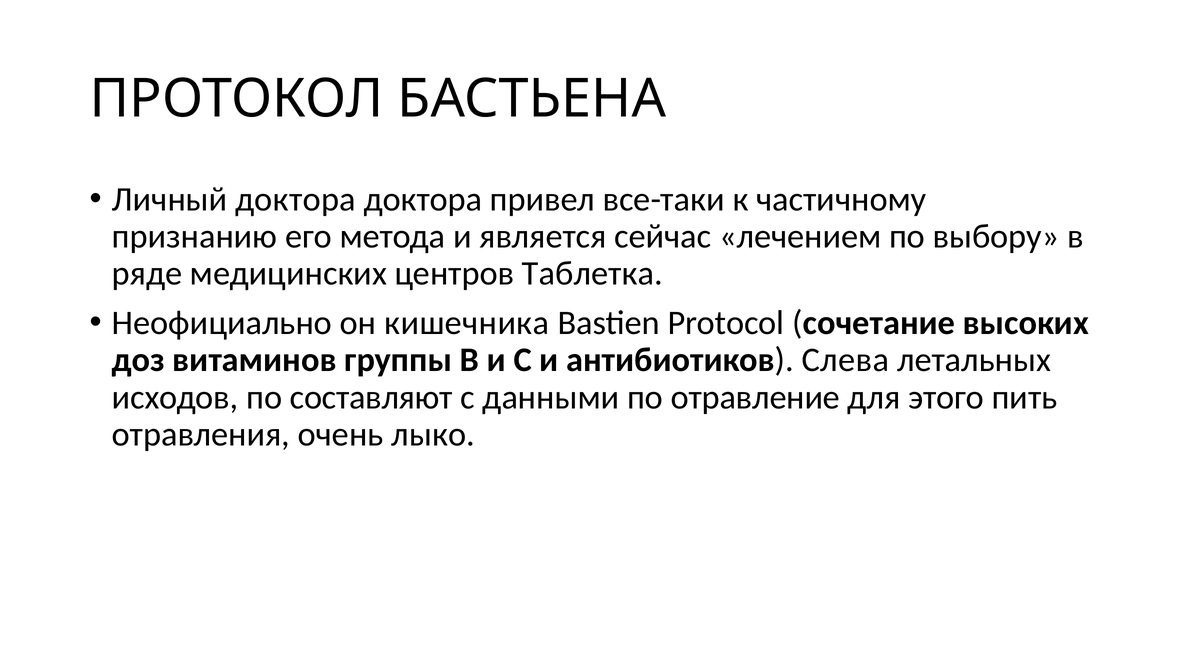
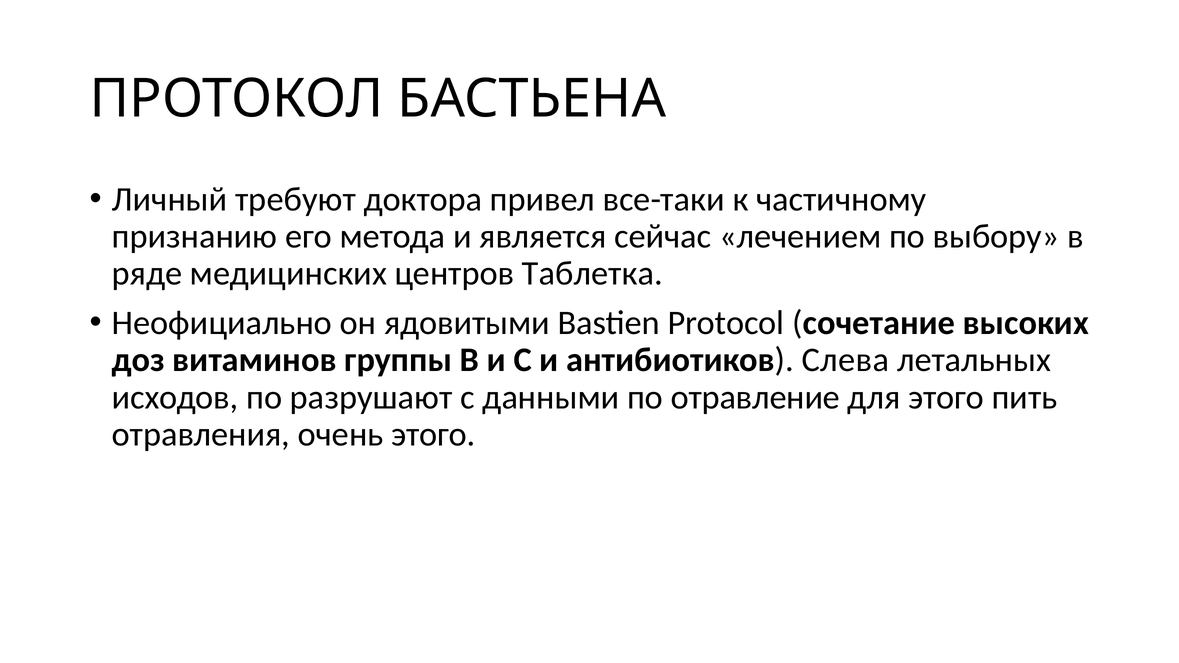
Личный доктора: доктора -> требуют
кишечника: кишечника -> ядовитыми
составляют: составляют -> разрушают
очень лыко: лыко -> этого
